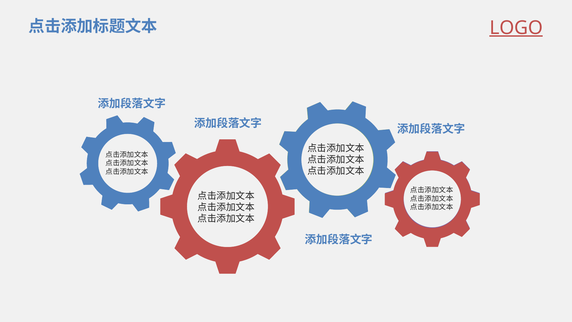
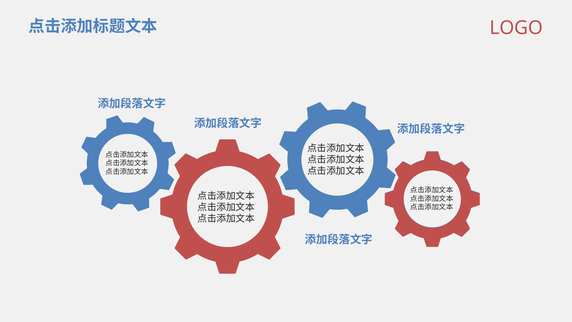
LOGO underline: present -> none
